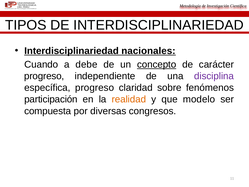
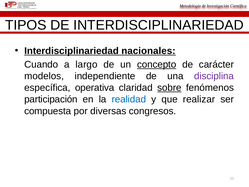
debe: debe -> largo
progreso at (44, 76): progreso -> modelos
específica progreso: progreso -> operativa
sobre underline: none -> present
realidad colour: orange -> blue
modelo: modelo -> realizar
